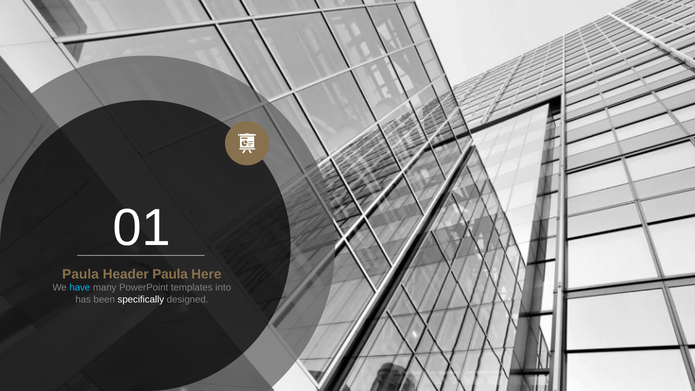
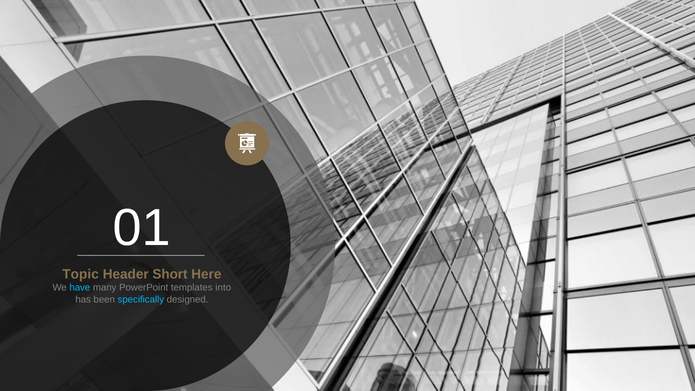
Paula at (81, 274): Paula -> Topic
Header Paula: Paula -> Short
specifically colour: white -> light blue
